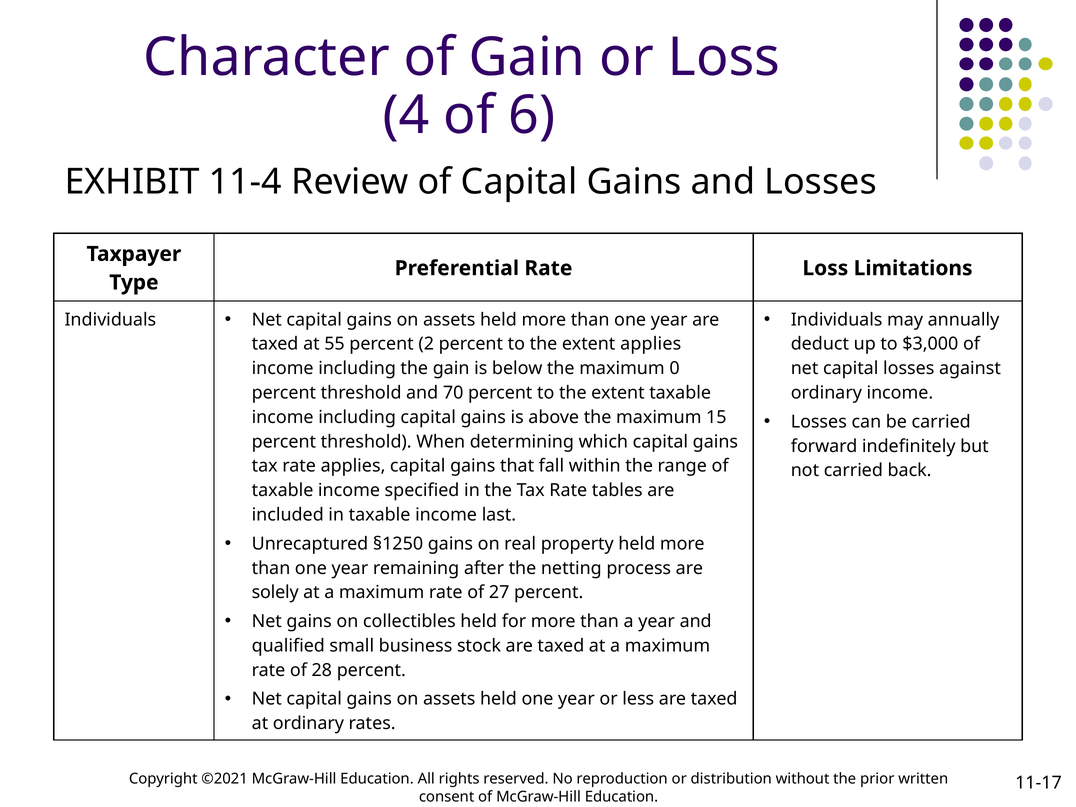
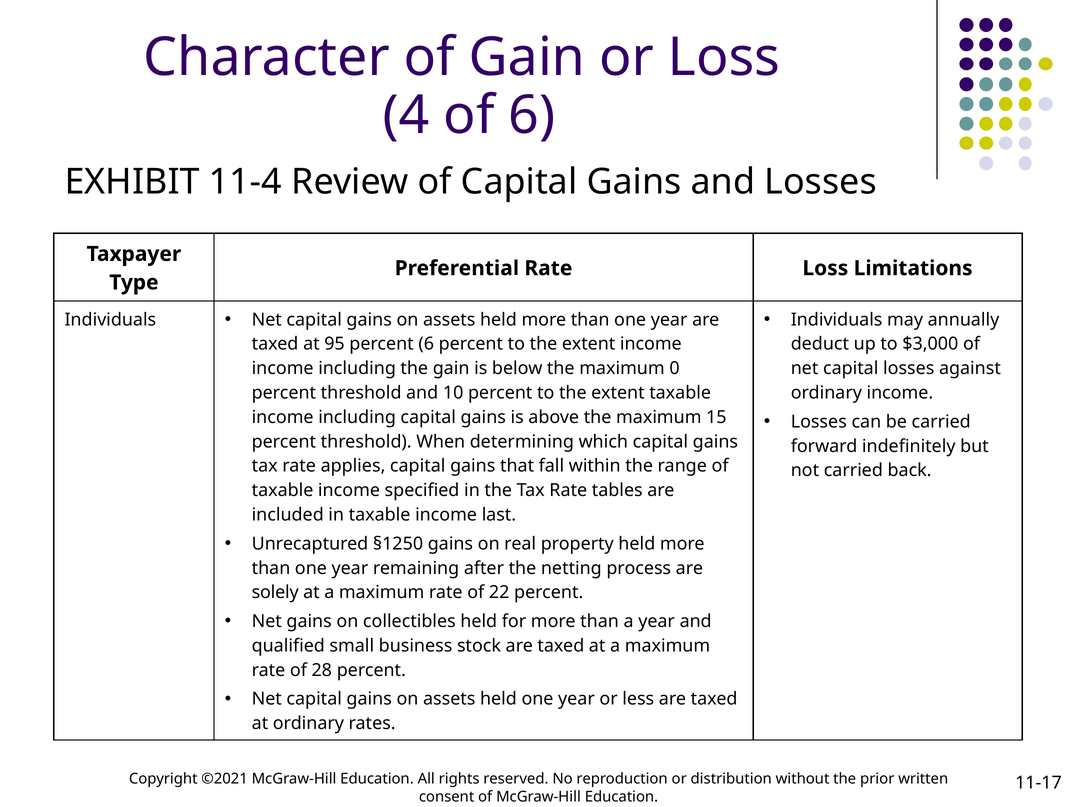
55: 55 -> 95
percent 2: 2 -> 6
extent applies: applies -> income
70: 70 -> 10
27: 27 -> 22
